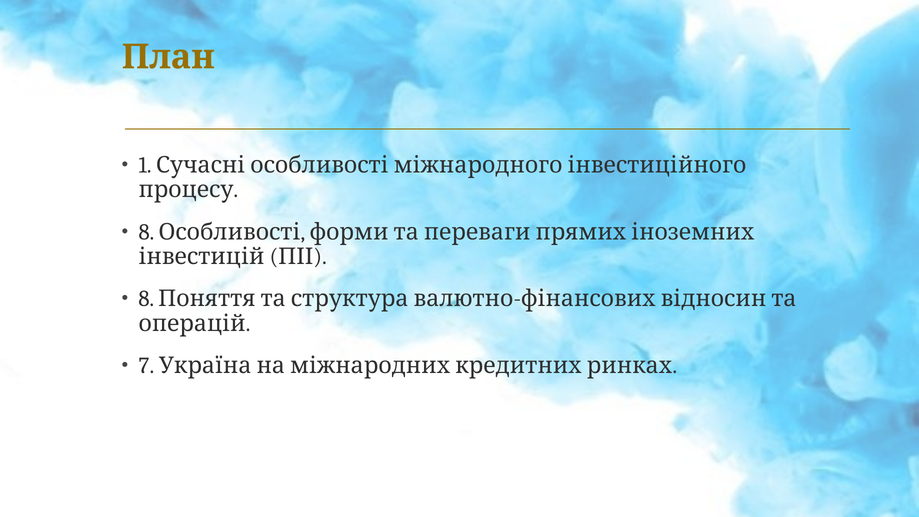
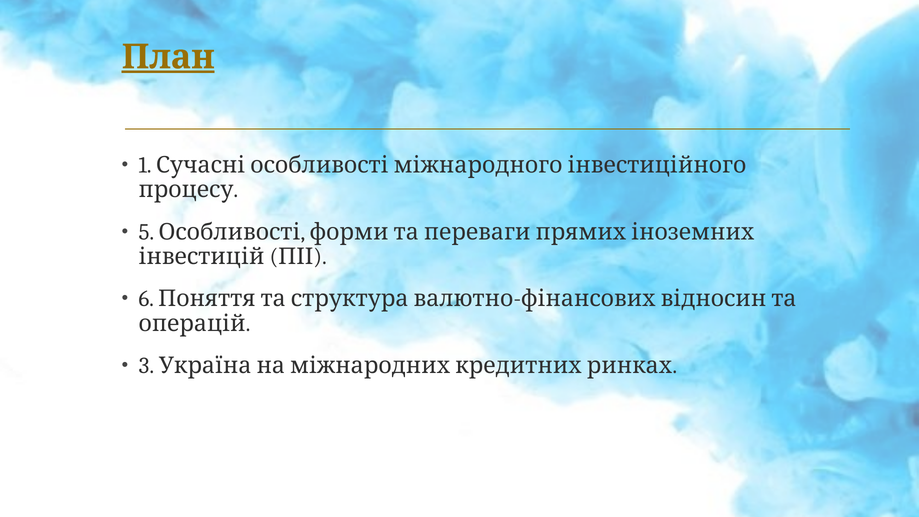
План underline: none -> present
8 at (146, 232): 8 -> 5
8 at (146, 299): 8 -> 6
7: 7 -> 3
